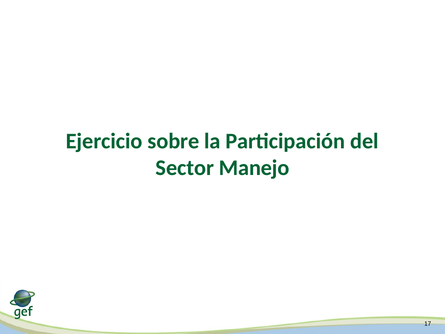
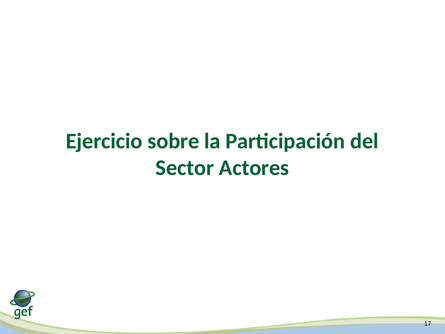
Manejo: Manejo -> Actores
